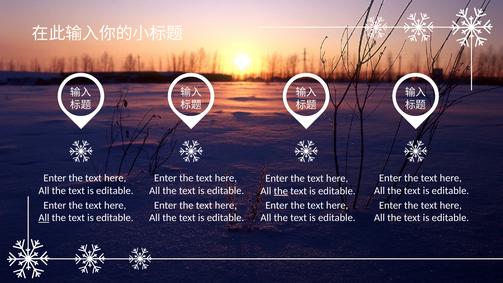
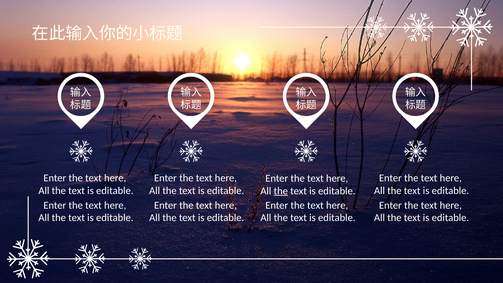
All at (44, 218) underline: present -> none
